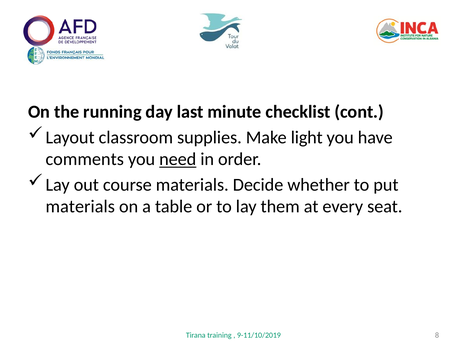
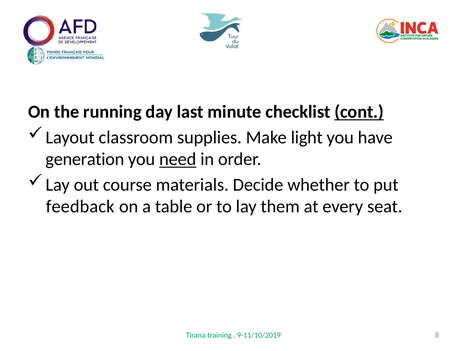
cont underline: none -> present
comments: comments -> generation
materials at (80, 206): materials -> feedback
